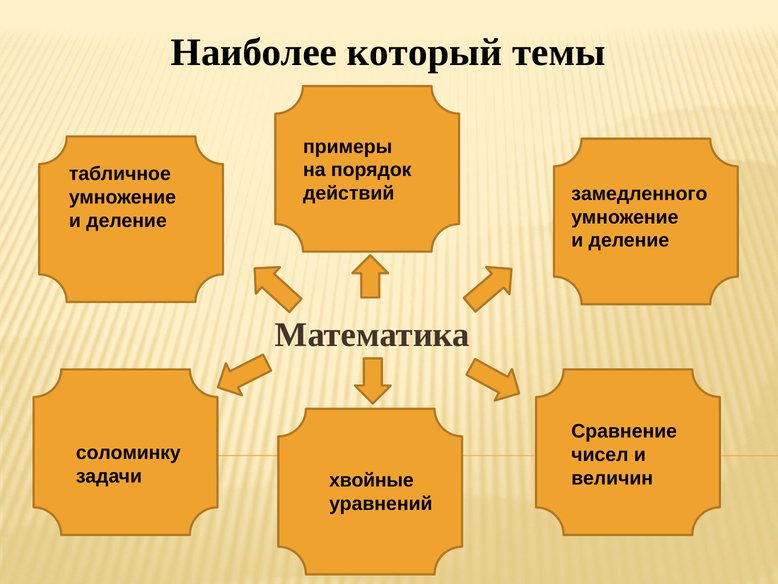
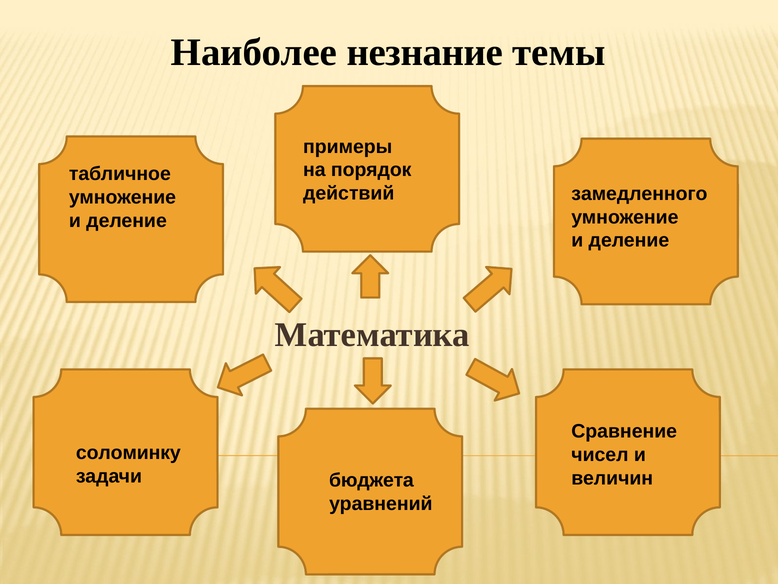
который: который -> незнание
хвойные: хвойные -> бюджета
